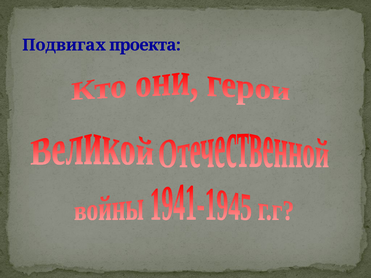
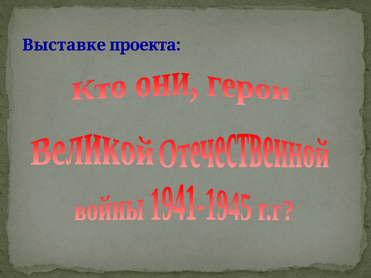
Подвигах: Подвигах -> Выставке
